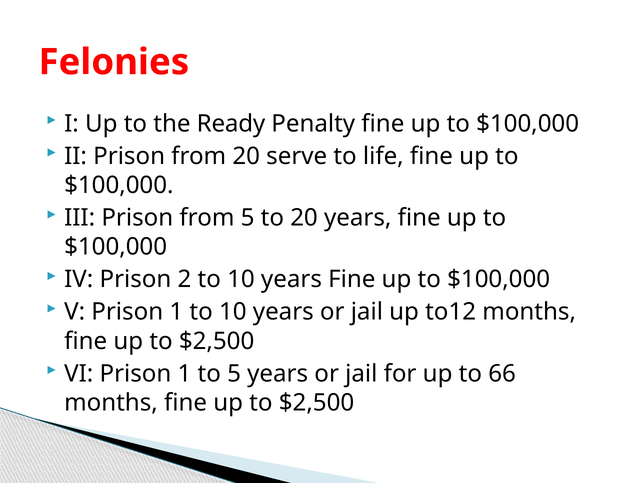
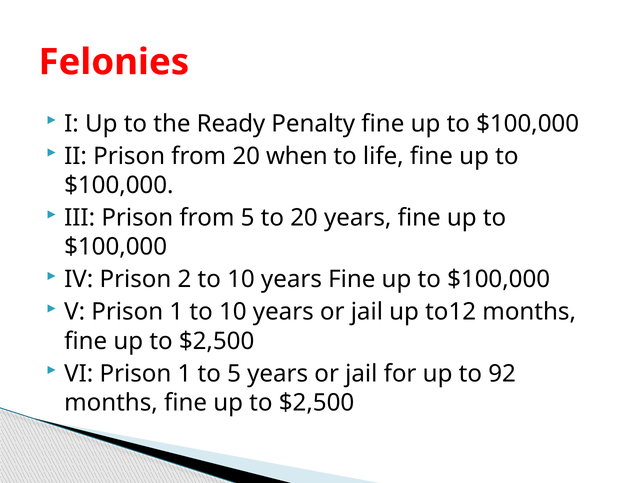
serve: serve -> when
66: 66 -> 92
